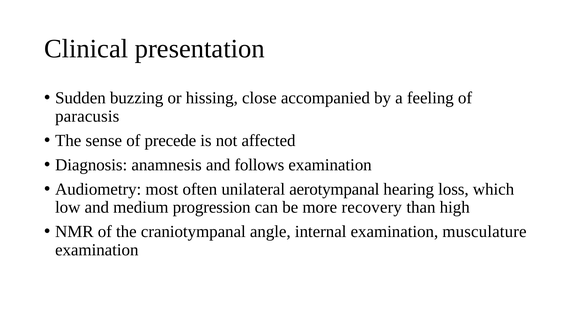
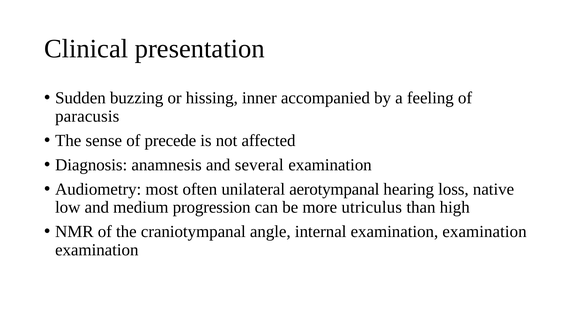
close: close -> inner
follows: follows -> several
which: which -> native
recovery: recovery -> utriculus
internal examination musculature: musculature -> examination
